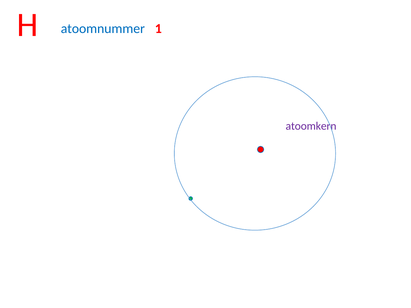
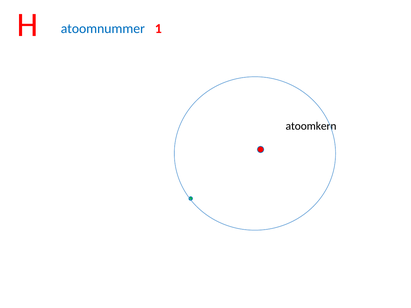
atoomkern colour: purple -> black
